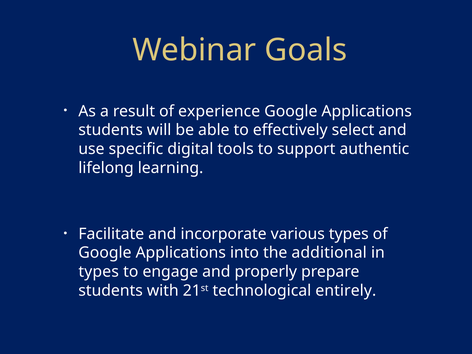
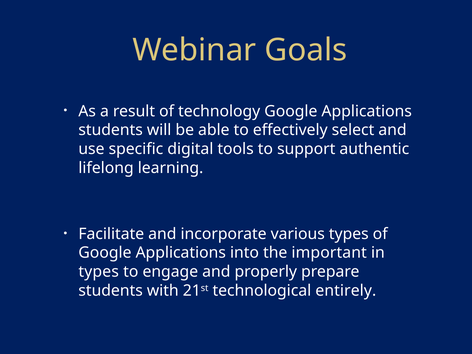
experience: experience -> technology
additional: additional -> important
